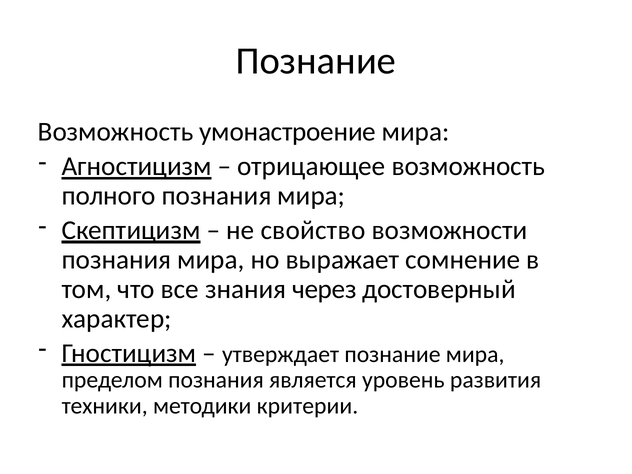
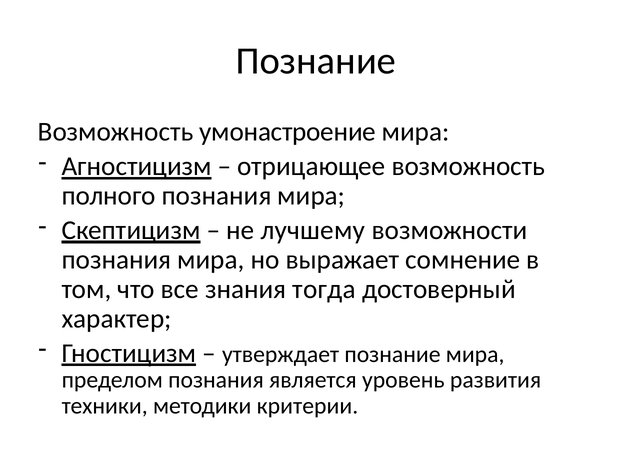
свойство: свойство -> лучшему
через: через -> тогда
